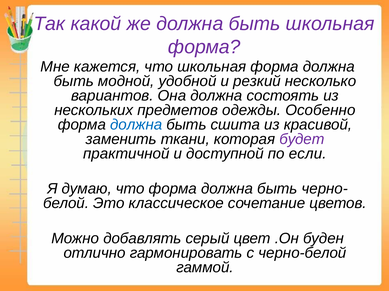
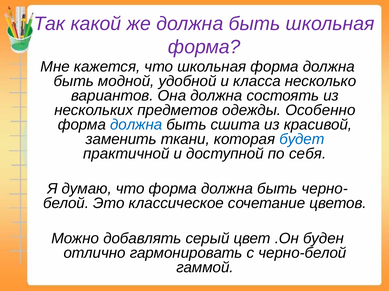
резкий: резкий -> класса
будет colour: purple -> blue
если: если -> себя
